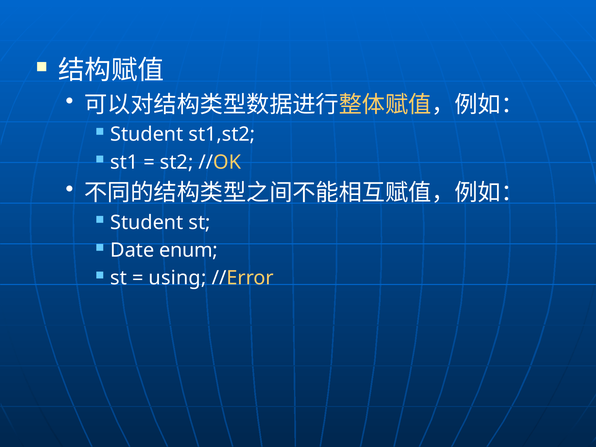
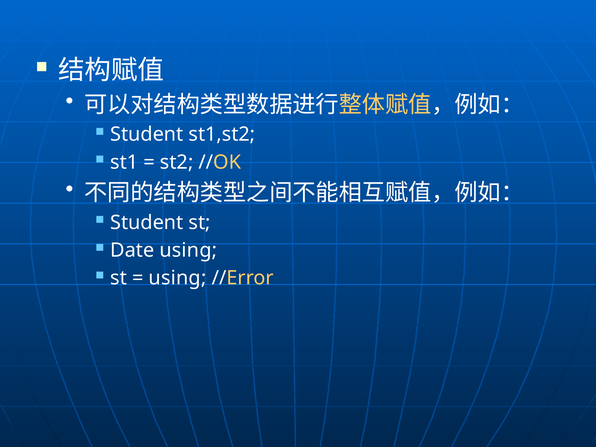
Date enum: enum -> using
